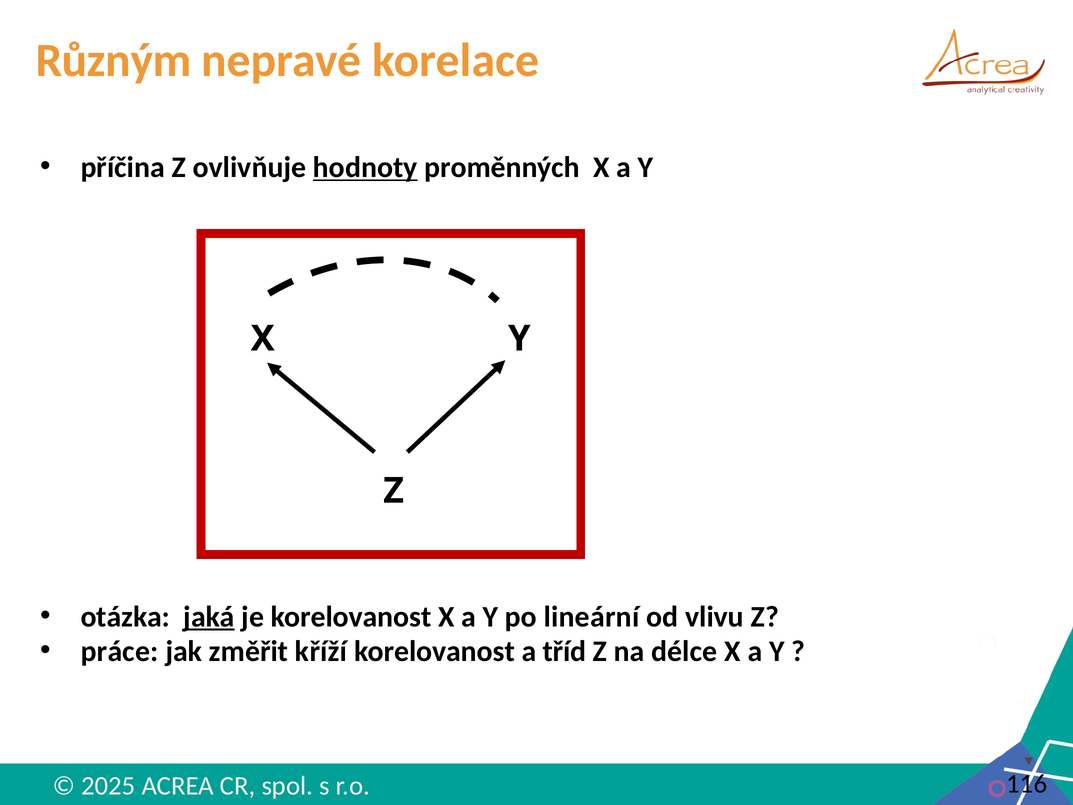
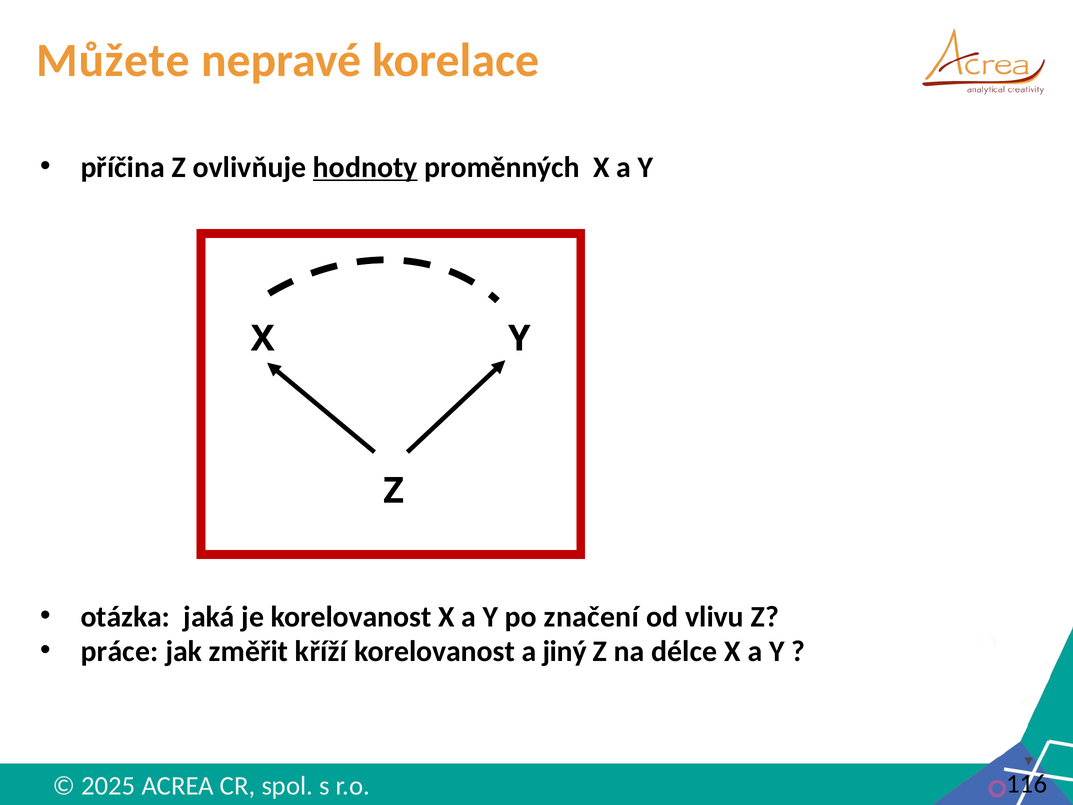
Různým: Různým -> Můžete
jaká underline: present -> none
lineární: lineární -> značení
tříd: tříd -> jiný
